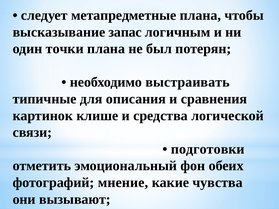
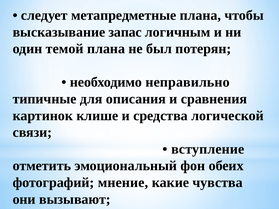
точки: точки -> темой
выстраивать: выстраивать -> неправильно
подготовки: подготовки -> вступление
